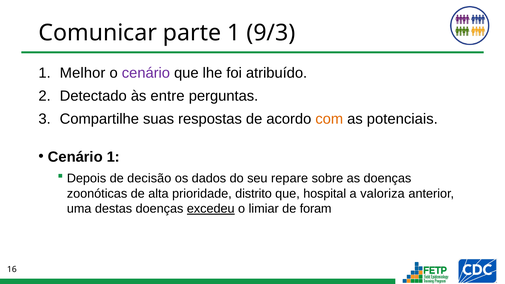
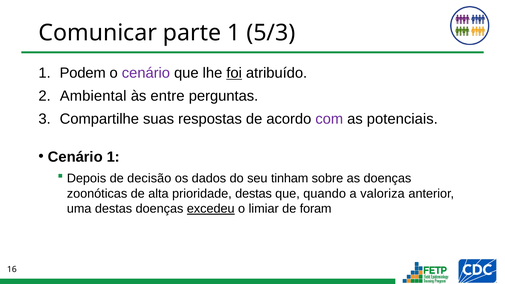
9/3: 9/3 -> 5/3
Melhor: Melhor -> Podem
foi underline: none -> present
Detectado: Detectado -> Ambiental
com colour: orange -> purple
repare: repare -> tinham
prioridade distrito: distrito -> destas
hospital: hospital -> quando
